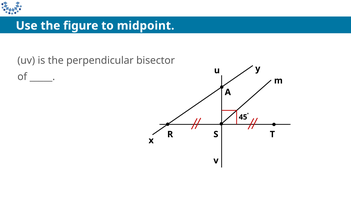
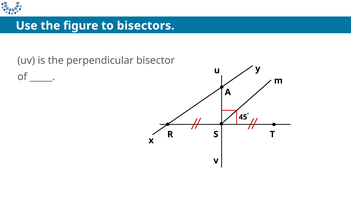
midpoint: midpoint -> bisectors
